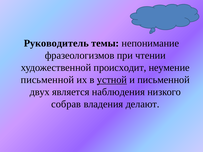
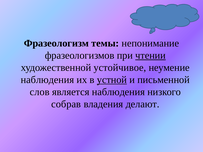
Руководитель: Руководитель -> Фразеологизм
чтении underline: none -> present
происходит: происходит -> устойчивое
письменной at (47, 80): письменной -> наблюдения
двух: двух -> слов
